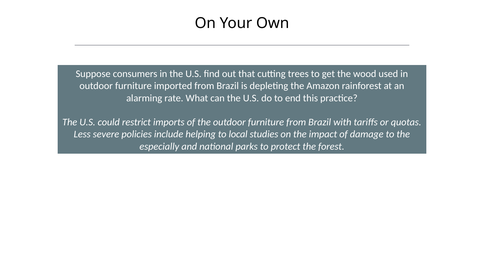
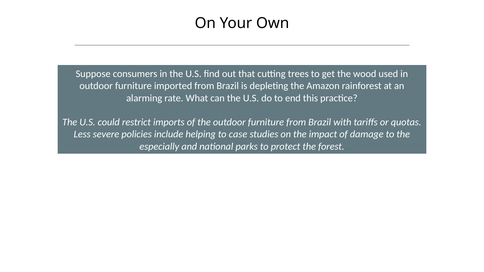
local: local -> case
